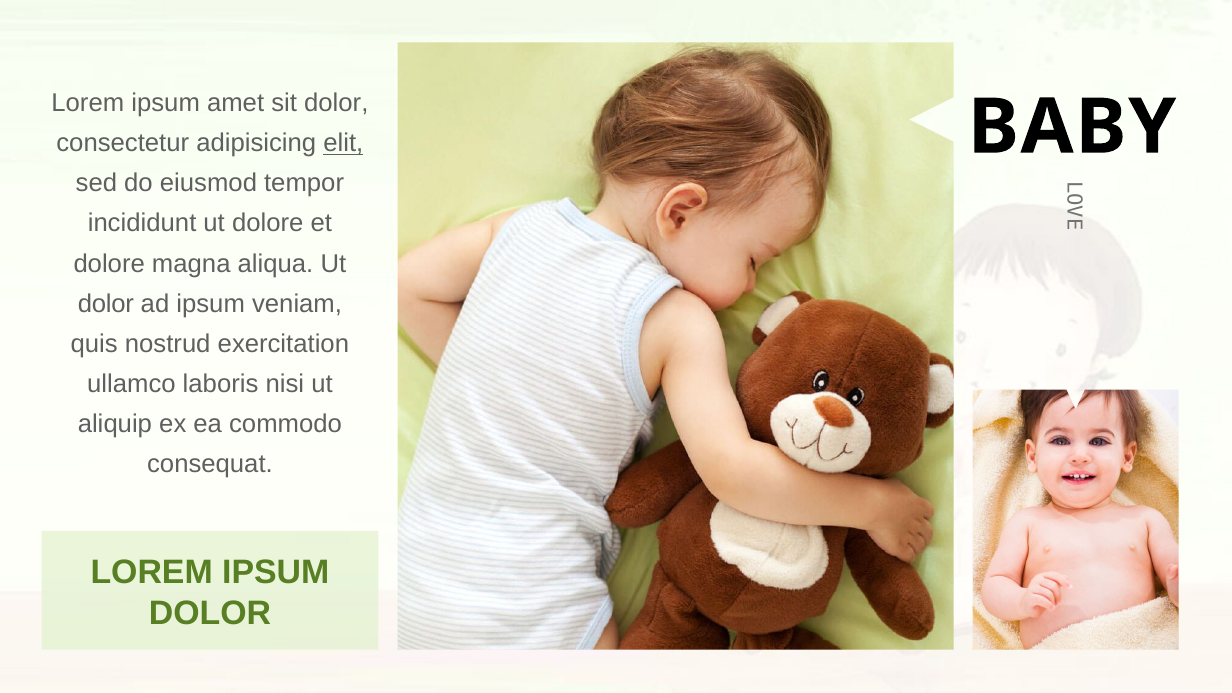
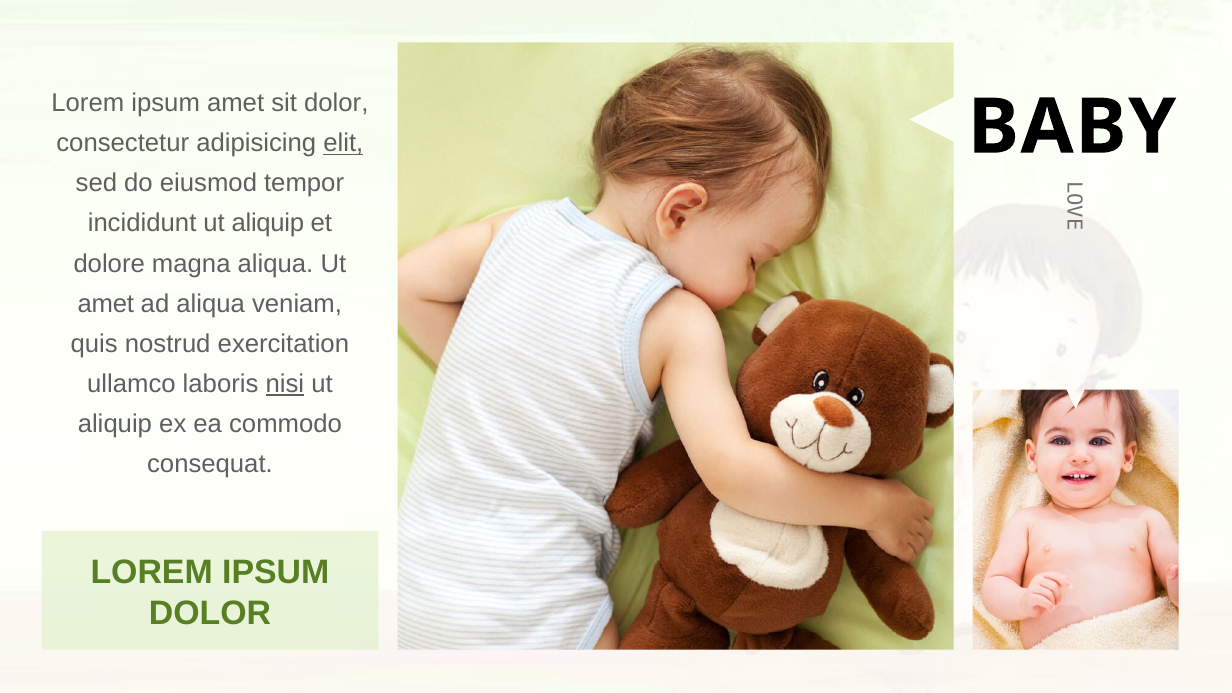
incididunt ut dolore: dolore -> aliquip
dolor at (106, 304): dolor -> amet
ad ipsum: ipsum -> aliqua
nisi underline: none -> present
